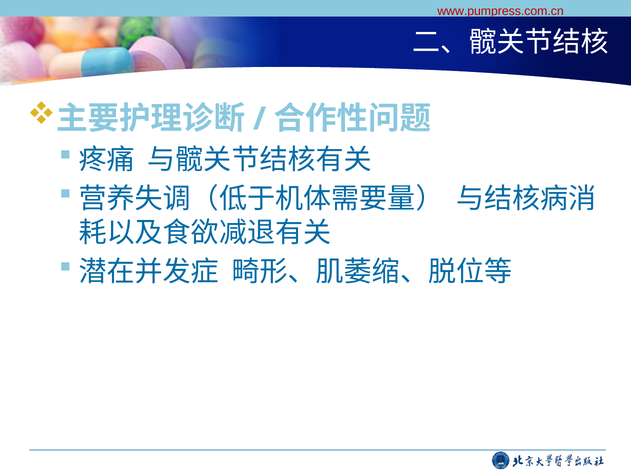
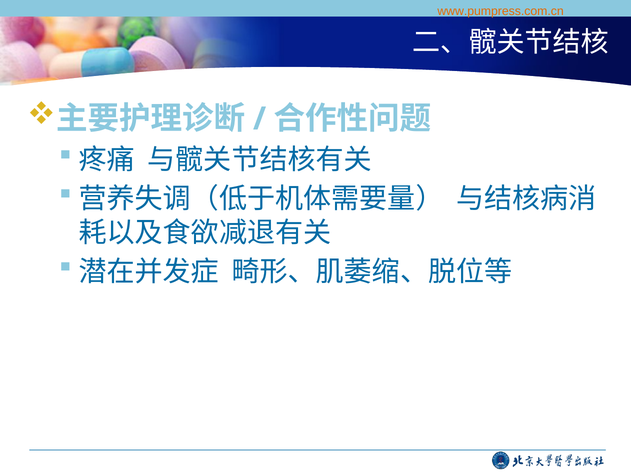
www.pumpress.com.cn colour: red -> orange
